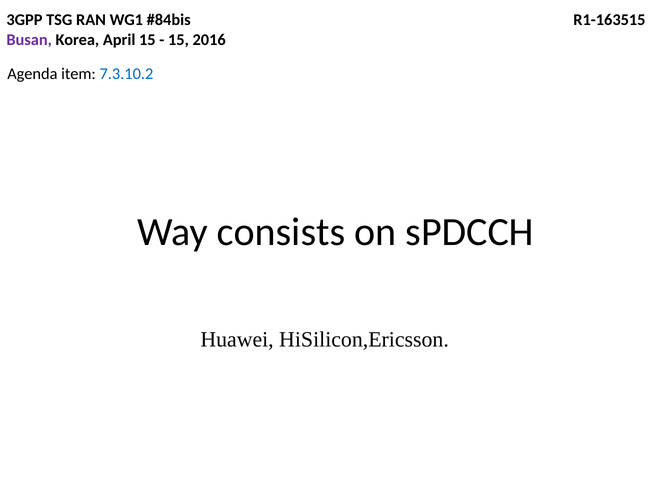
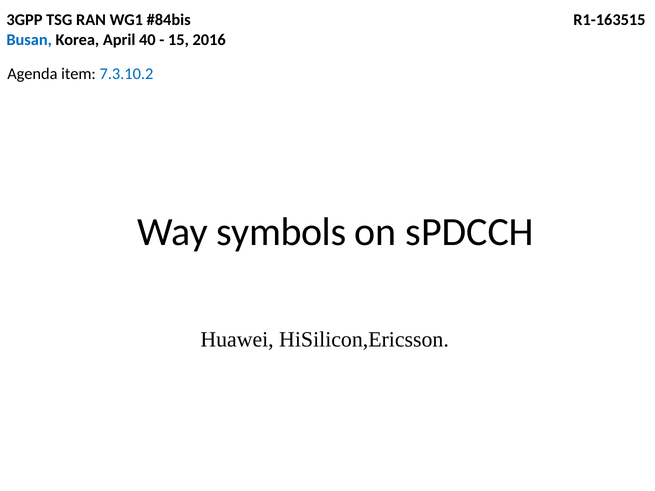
Busan colour: purple -> blue
April 15: 15 -> 40
consists: consists -> symbols
